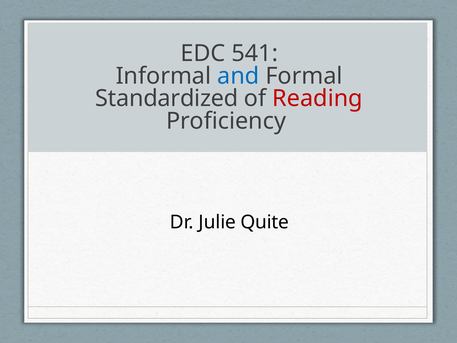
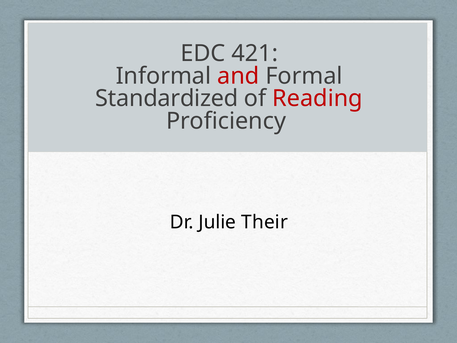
541: 541 -> 421
and colour: blue -> red
Quite: Quite -> Their
